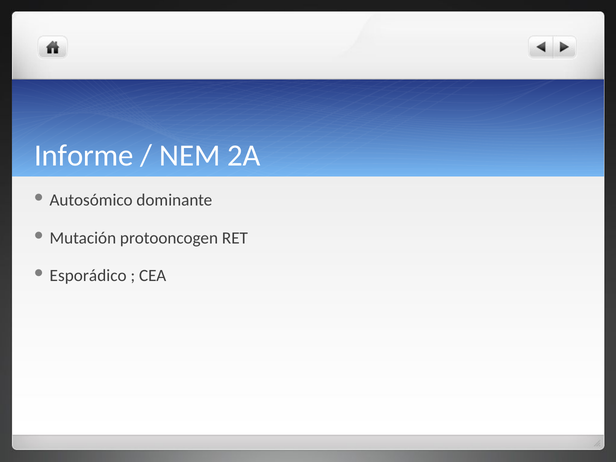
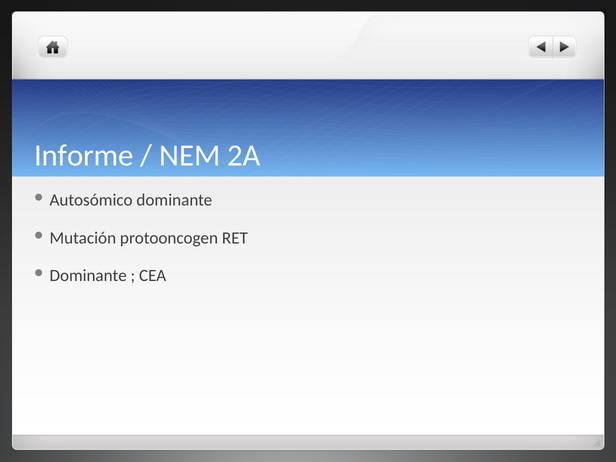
Esporádico at (88, 276): Esporádico -> Dominante
